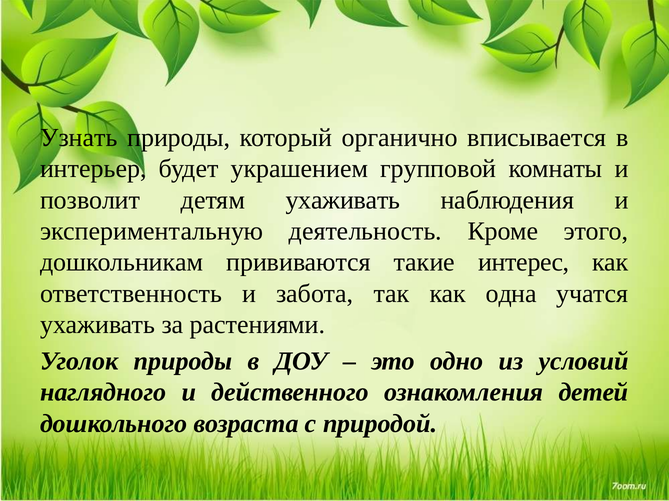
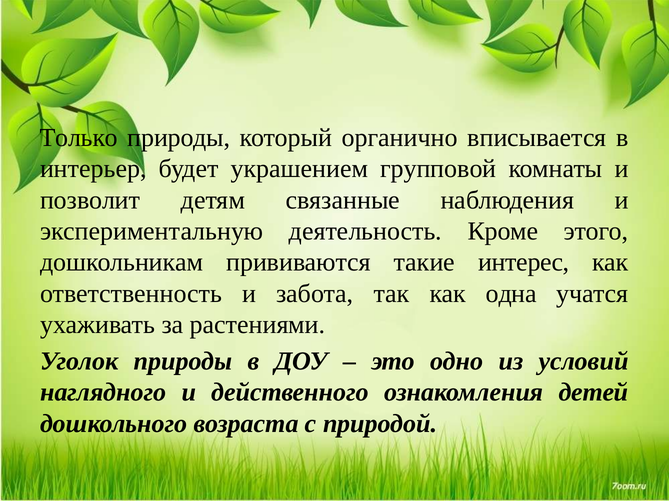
Узнать: Узнать -> Только
детям ухаживать: ухаживать -> связанные
